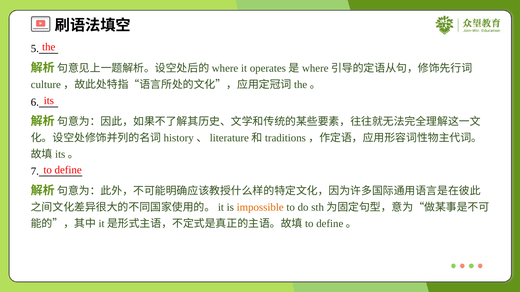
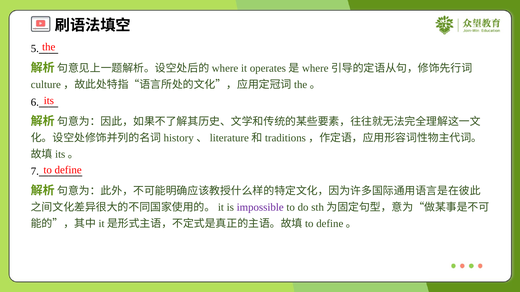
impossible colour: orange -> purple
